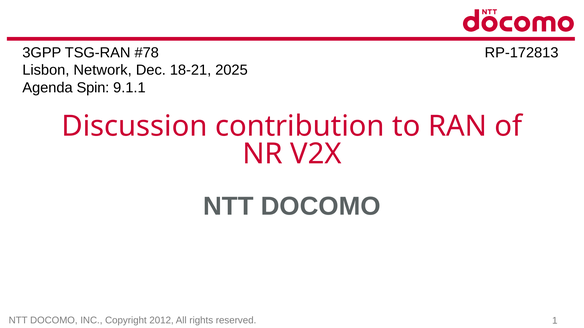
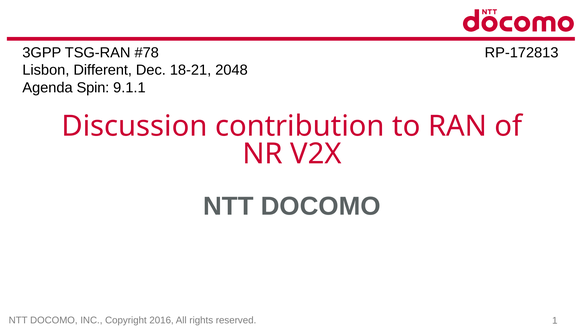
Network: Network -> Different
2025: 2025 -> 2048
2012: 2012 -> 2016
